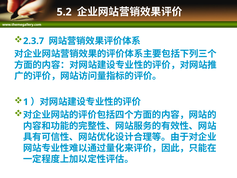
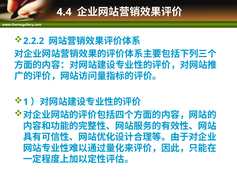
5.2: 5.2 -> 4.4
2.3.7: 2.3.7 -> 2.2.2
